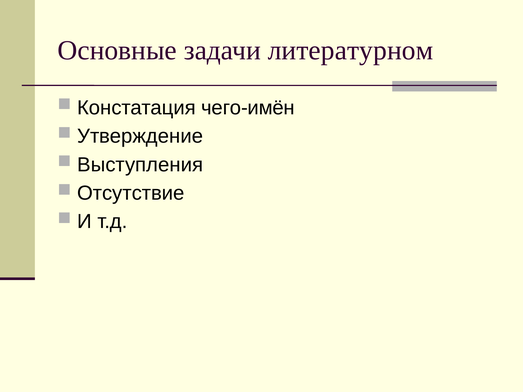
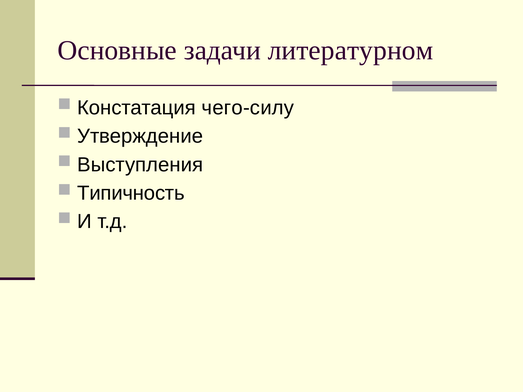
чего-имён: чего-имён -> чего-силу
Отсутствие: Отсутствие -> Типичность
